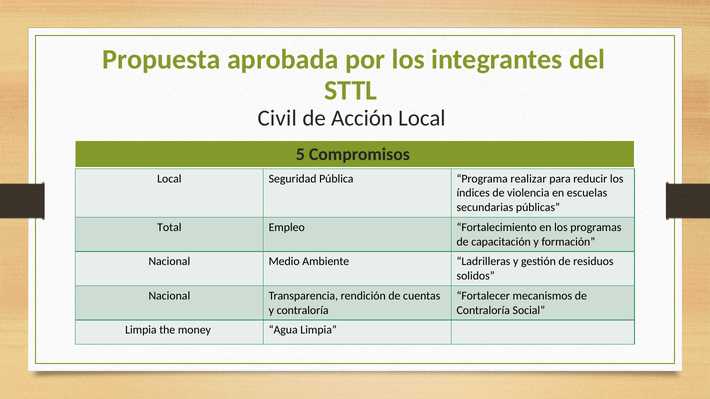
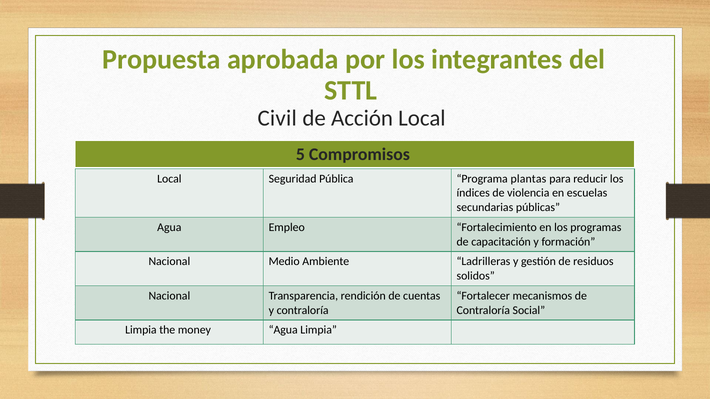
realizar: realizar -> plantas
Total at (169, 228): Total -> Agua
